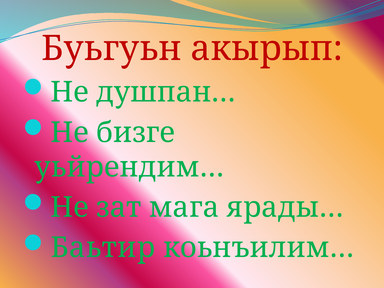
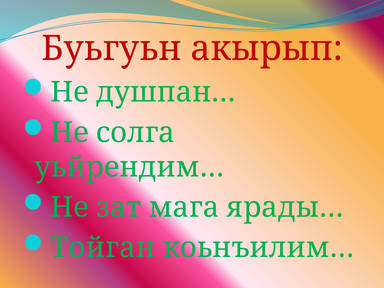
бизге: бизге -> солга
Баьтир: Баьтир -> Тойган
